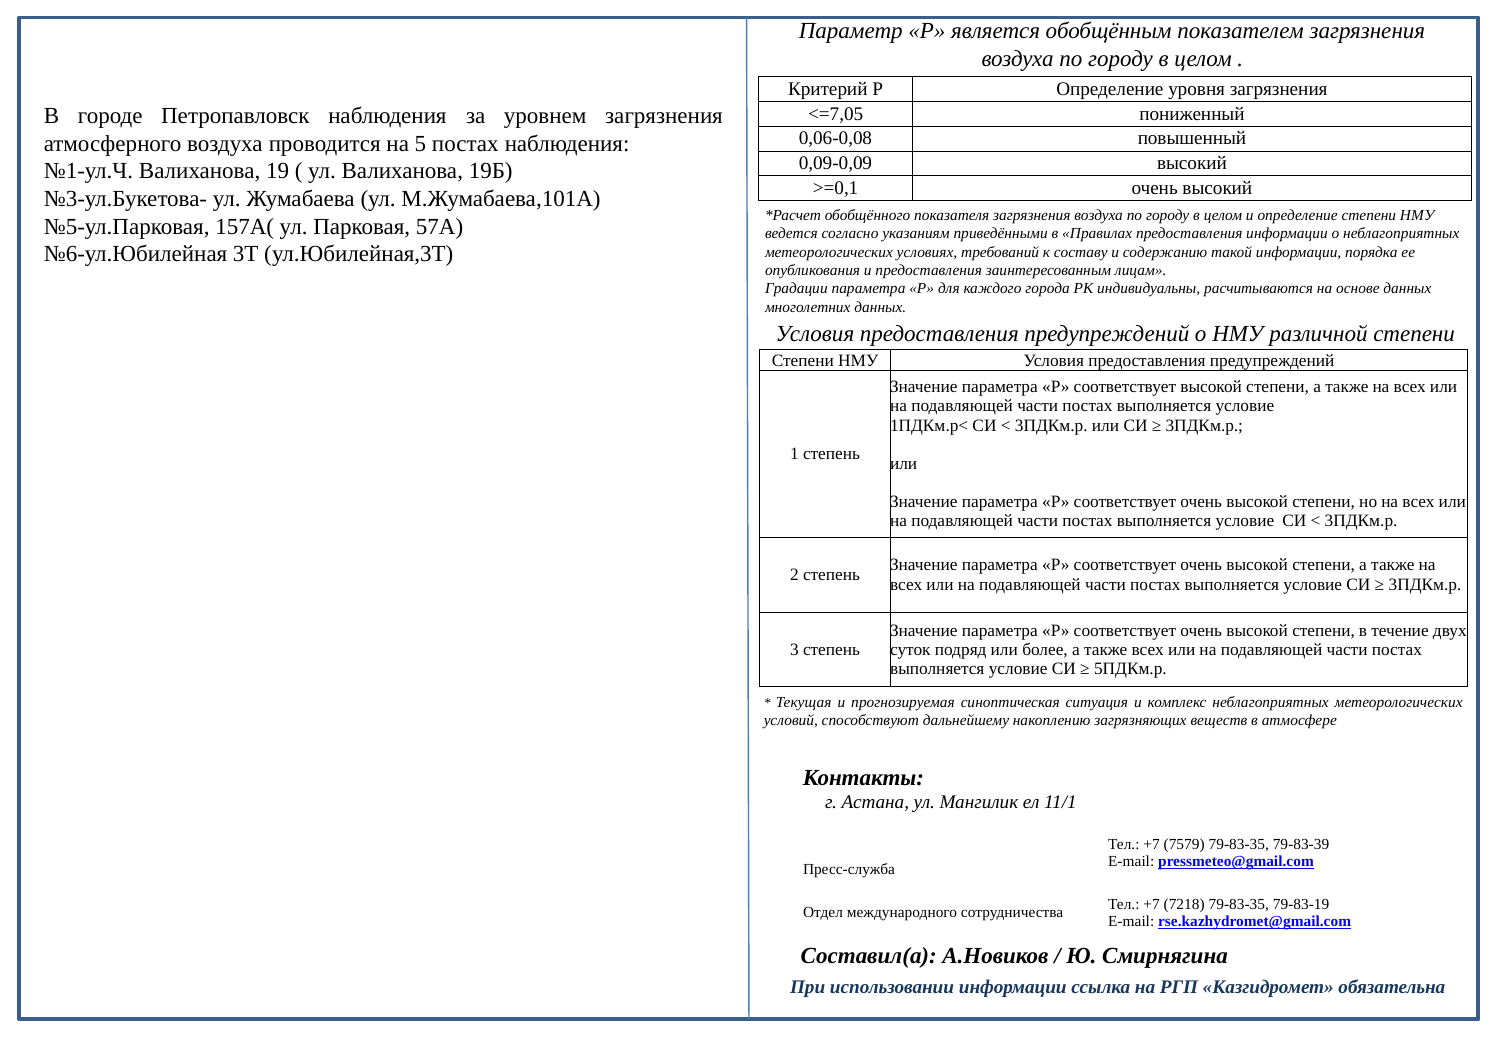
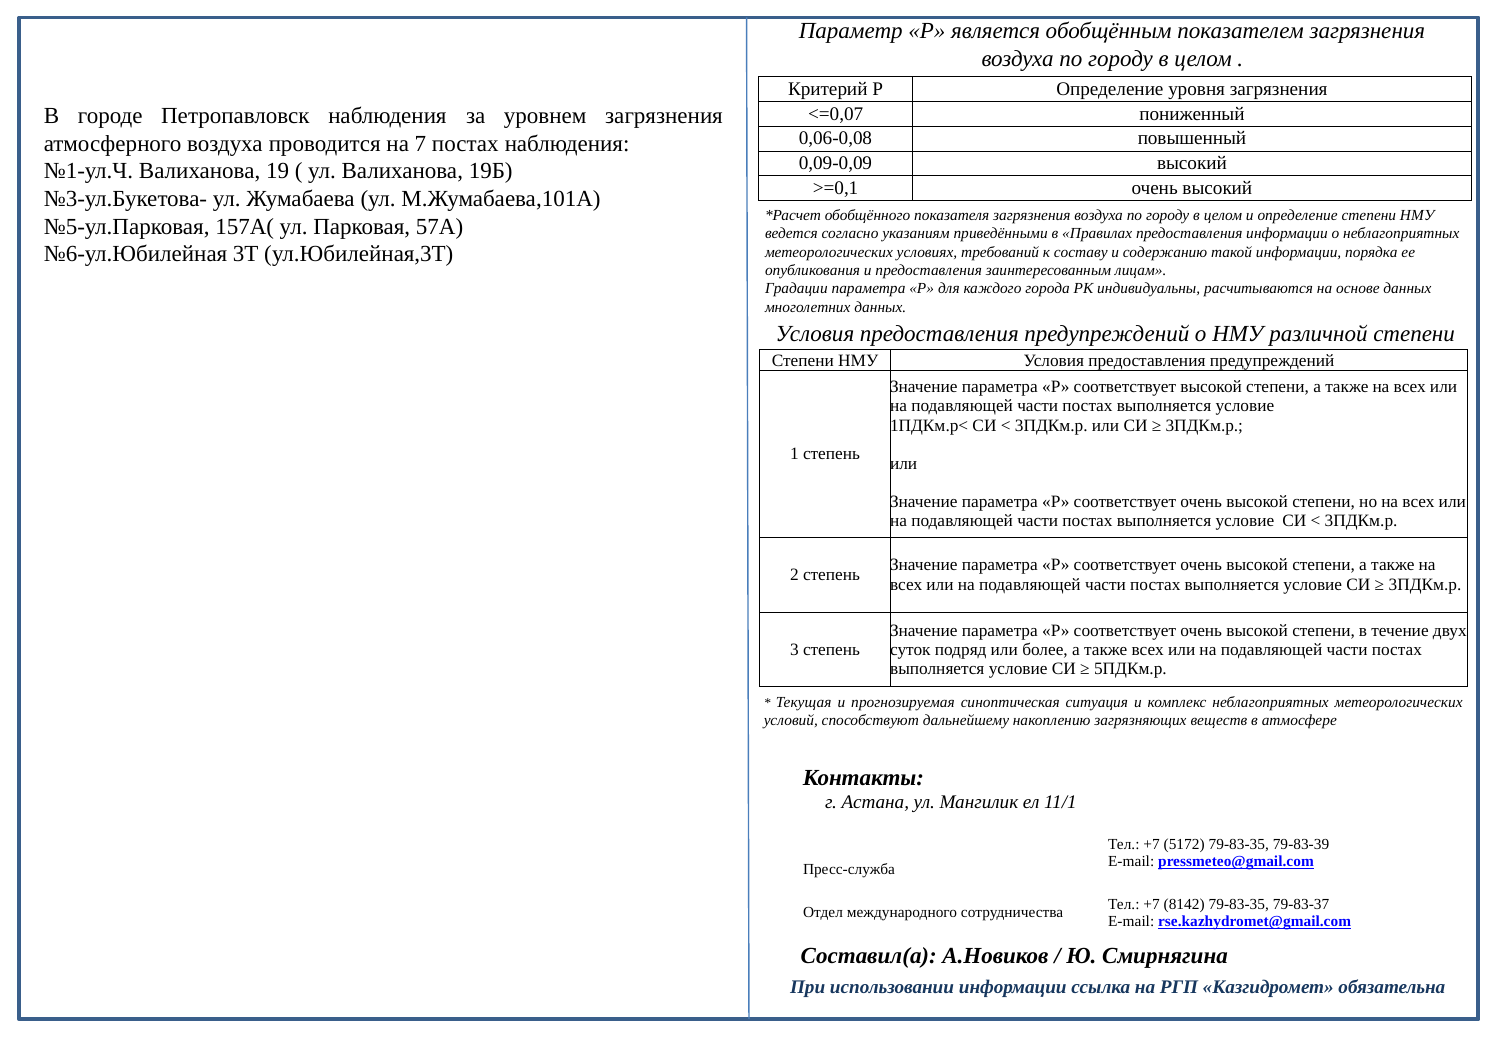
<=7,05: <=7,05 -> <=0,07
5: 5 -> 7
7579: 7579 -> 5172
7218: 7218 -> 8142
79-83-19: 79-83-19 -> 79-83-37
